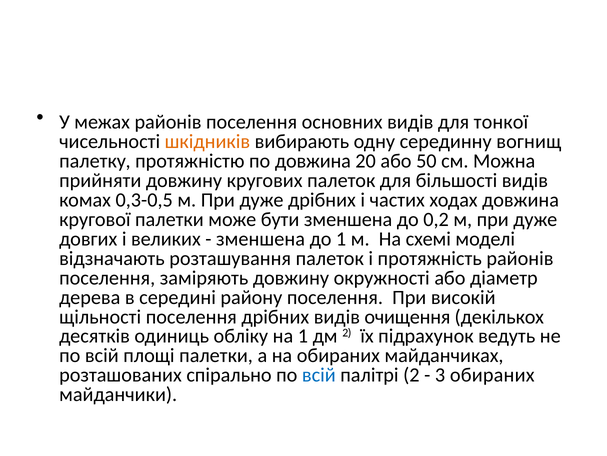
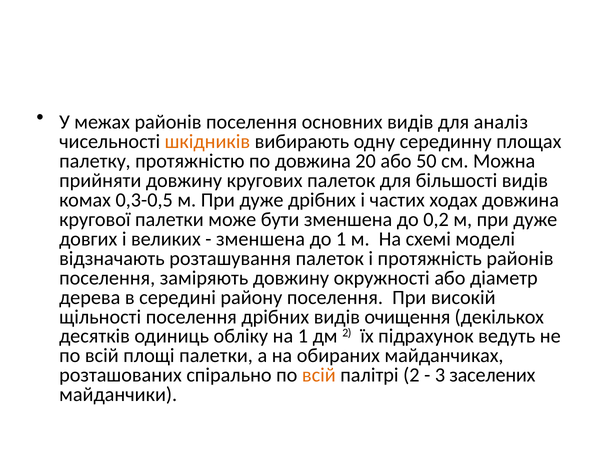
тонкої: тонкої -> аналіз
вогнищ: вогнищ -> площах
всій at (319, 375) colour: blue -> orange
3 обираних: обираних -> заселених
